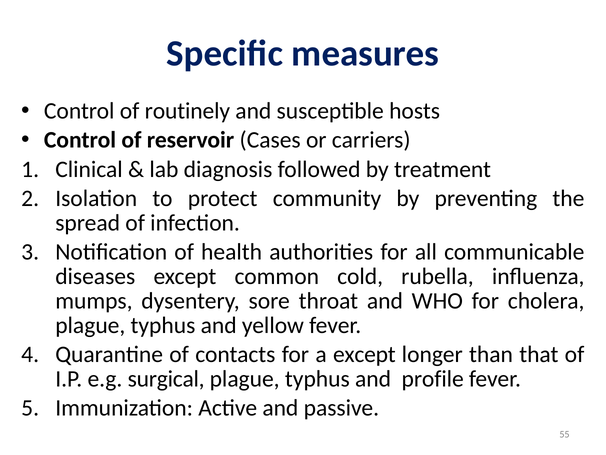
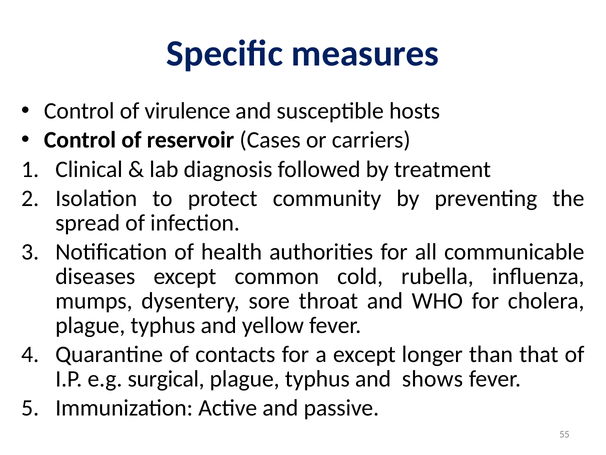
routinely: routinely -> virulence
profile: profile -> shows
